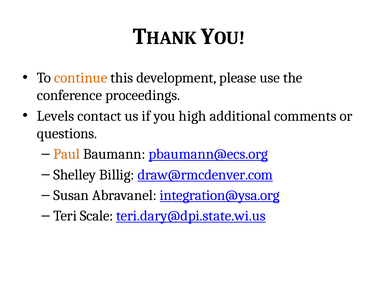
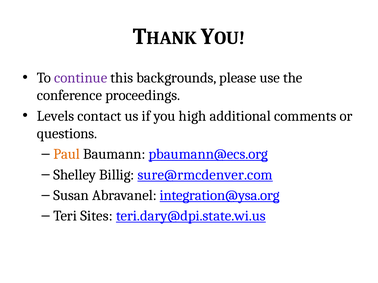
continue colour: orange -> purple
development: development -> backgrounds
draw@rmcdenver.com: draw@rmcdenver.com -> sure@rmcdenver.com
Scale: Scale -> Sites
